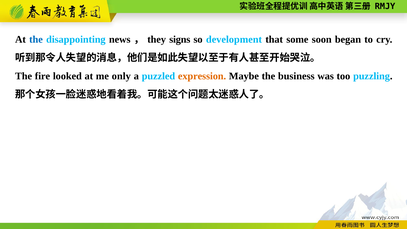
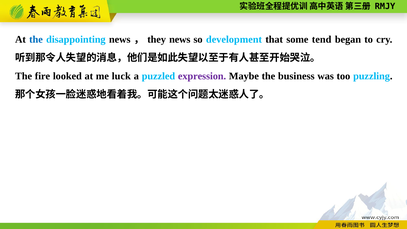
signs at (180, 39): signs -> news
soon: soon -> tend
only: only -> luck
expression colour: orange -> purple
